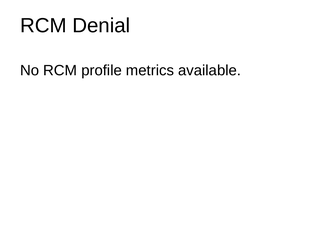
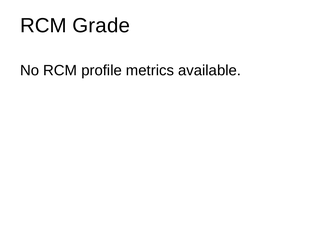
Denial: Denial -> Grade
